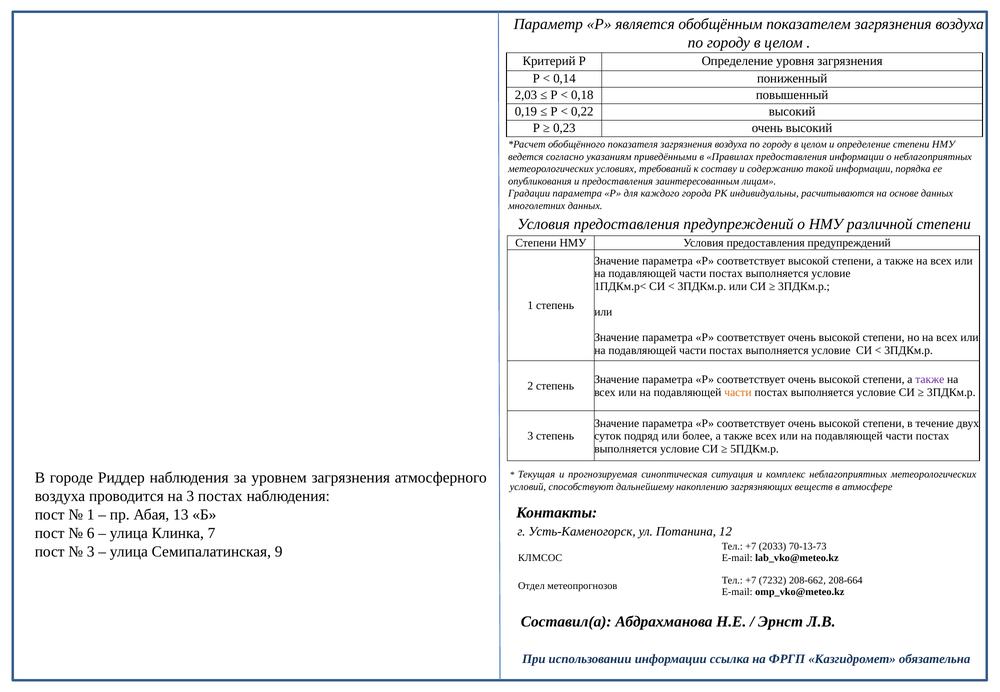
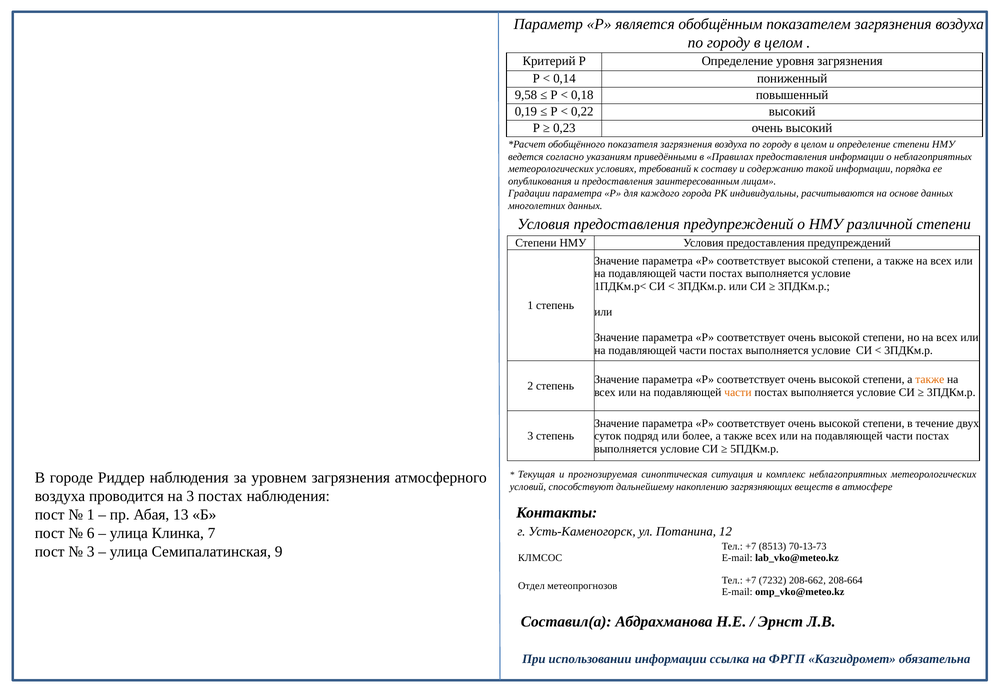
2,03: 2,03 -> 9,58
также at (930, 380) colour: purple -> orange
2033: 2033 -> 8513
